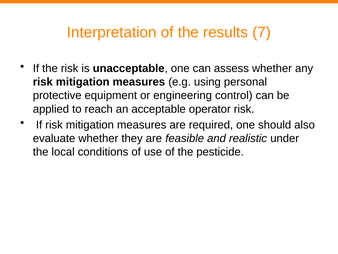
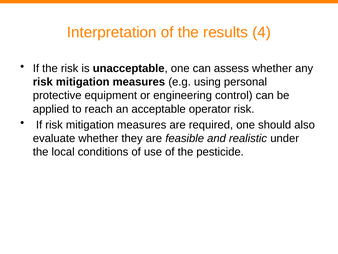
7: 7 -> 4
